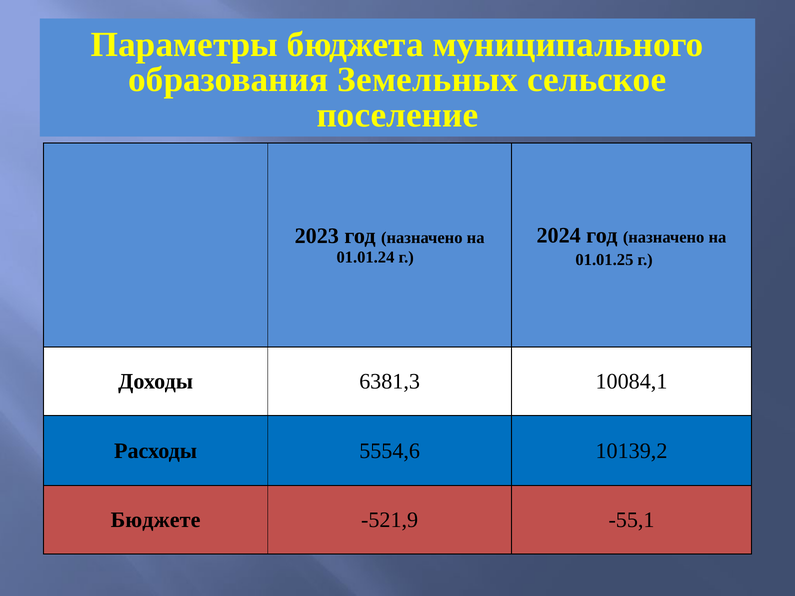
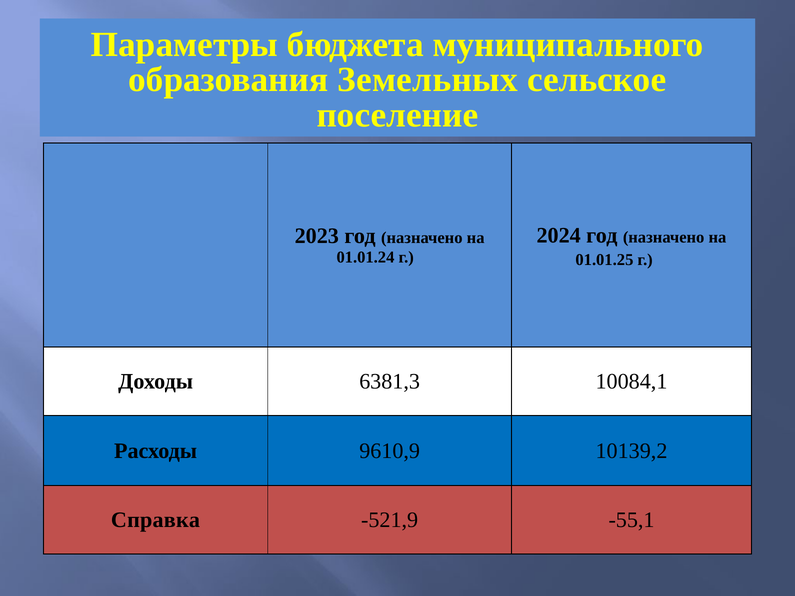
5554,6: 5554,6 -> 9610,9
Бюджете: Бюджете -> Справка
